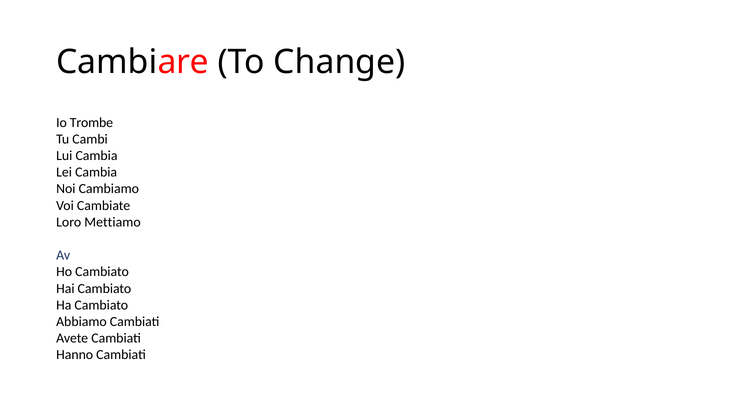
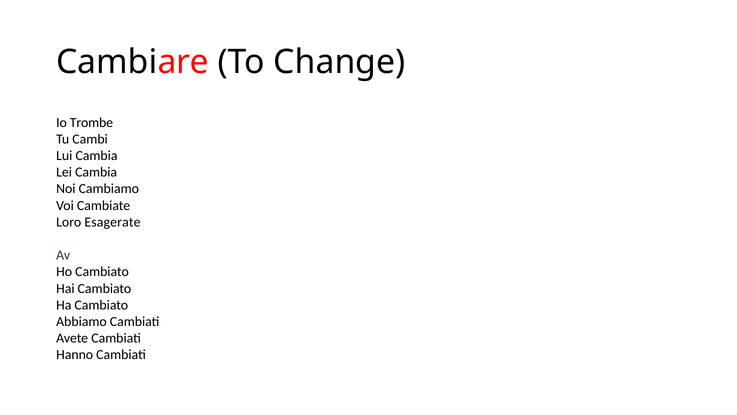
Mettiamo: Mettiamo -> Esagerate
